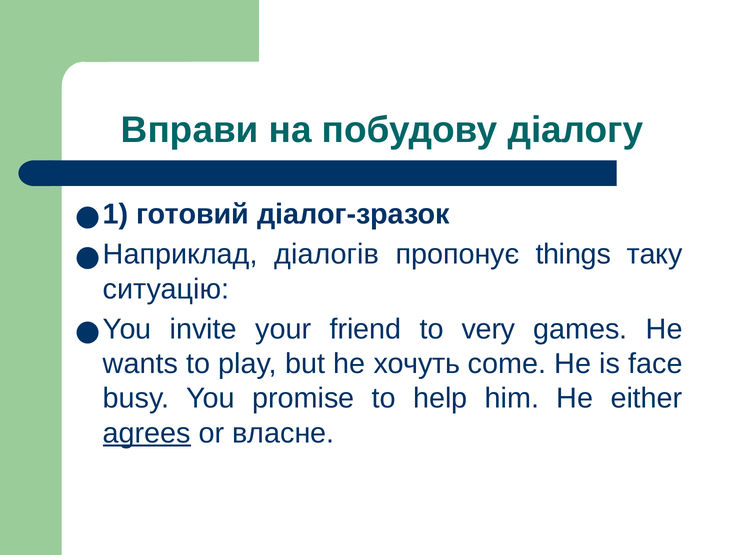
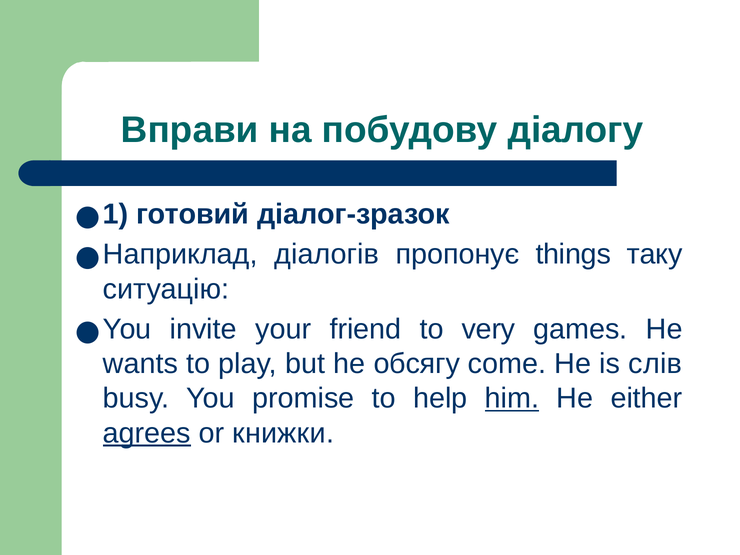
хочуть: хочуть -> обсягу
face: face -> слів
him underline: none -> present
власне: власне -> книжки
